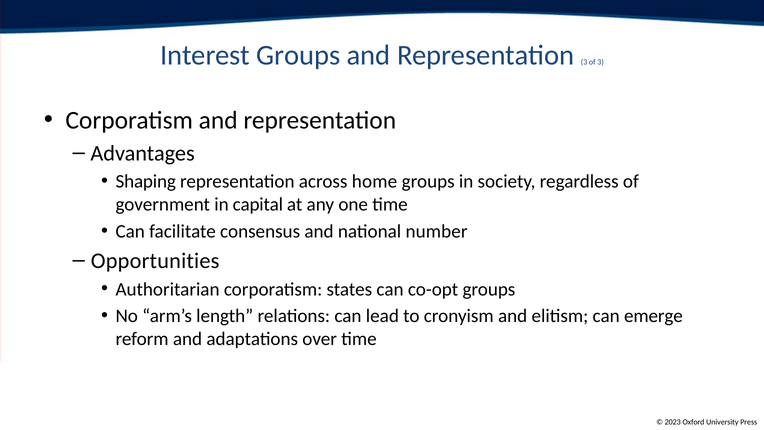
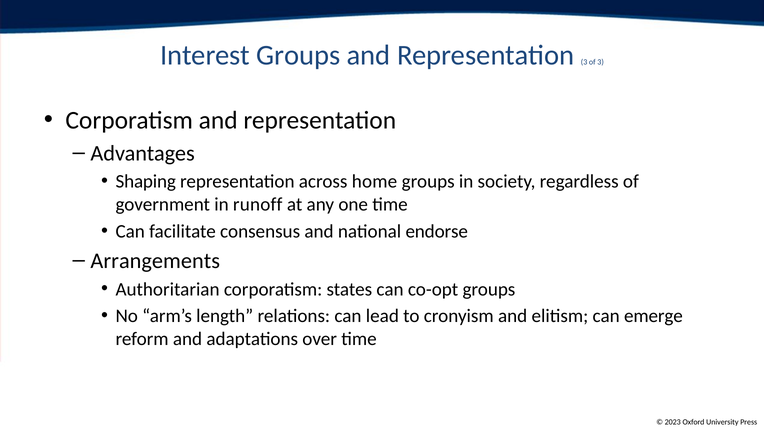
capital: capital -> runoff
number: number -> endorse
Opportunities: Opportunities -> Arrangements
